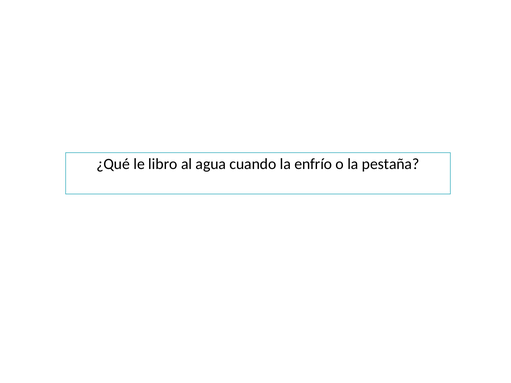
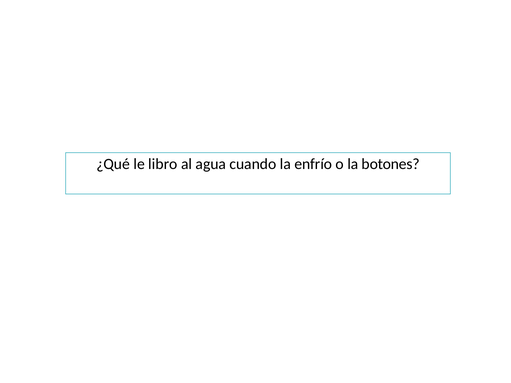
pestaña: pestaña -> botones
